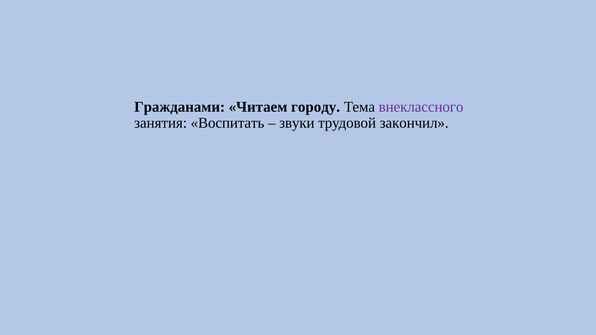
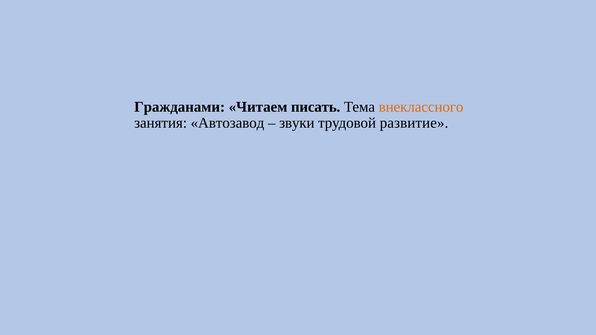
городу: городу -> писать
внеклассного colour: purple -> orange
Воспитать: Воспитать -> Автозавод
закончил: закончил -> развитие
